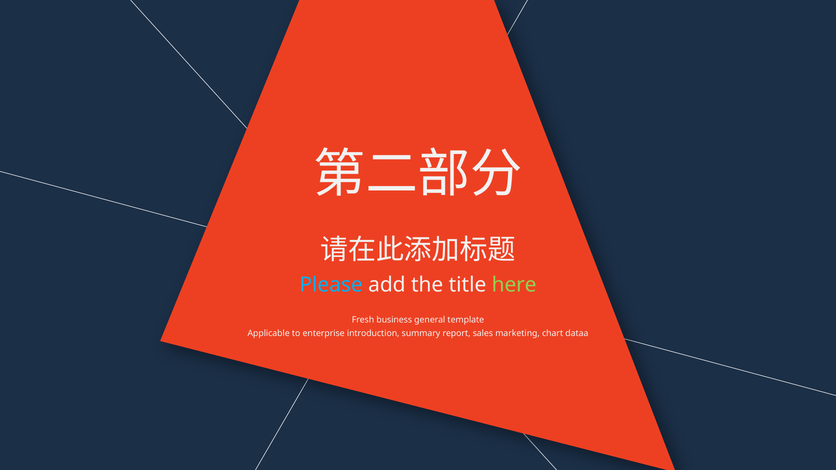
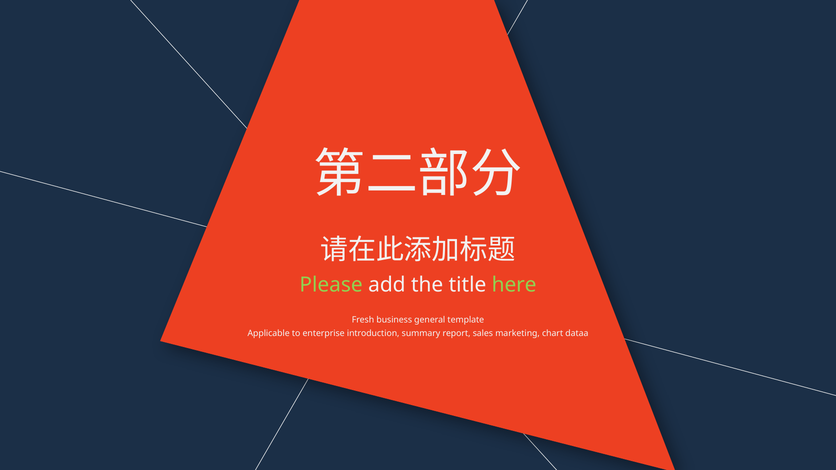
Please colour: light blue -> light green
